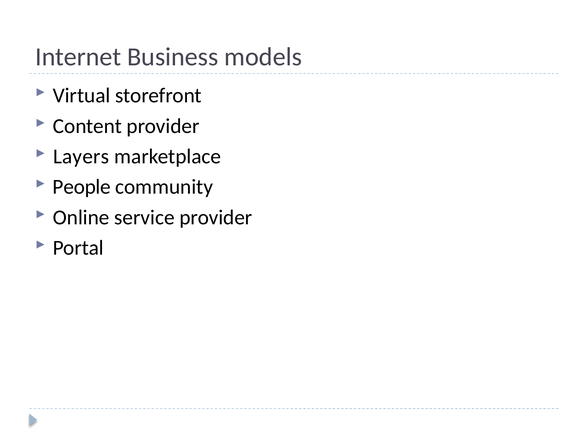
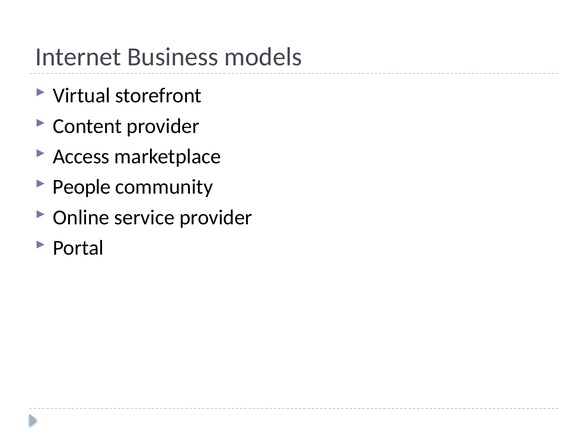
Layers: Layers -> Access
